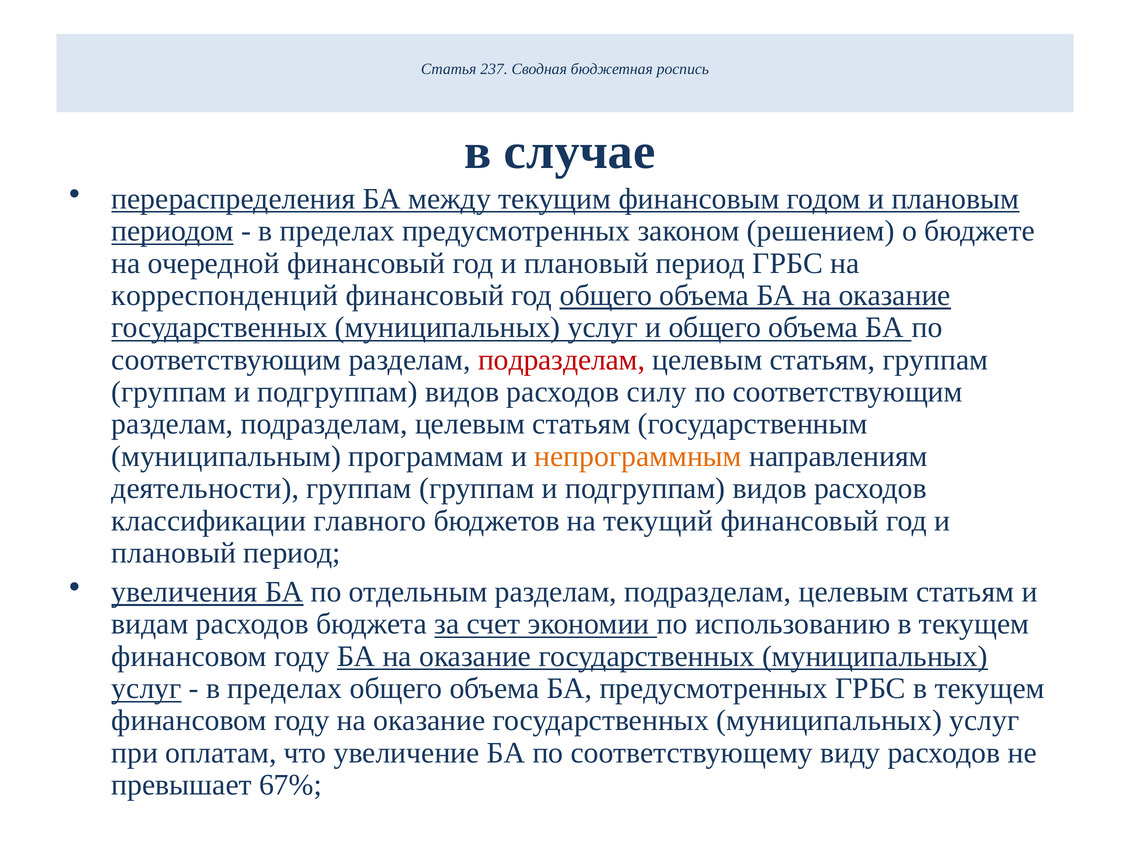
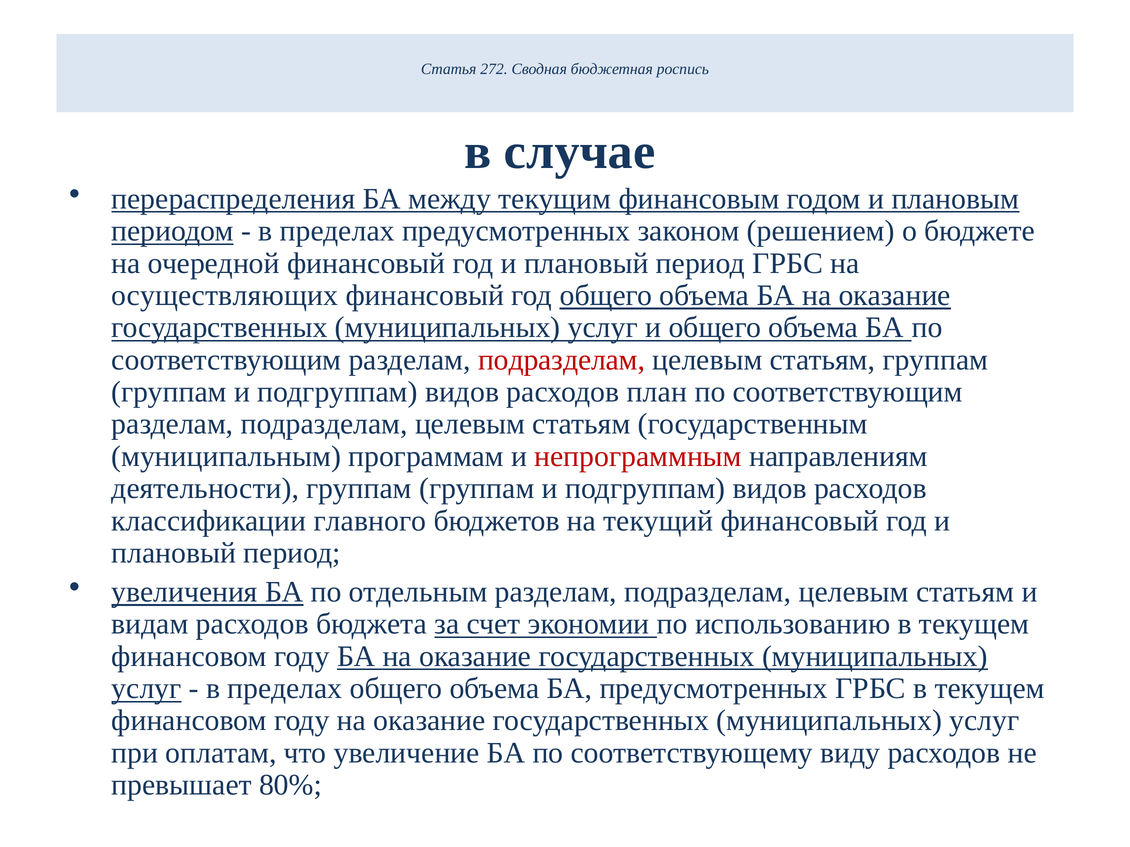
237: 237 -> 272
корреспонденций: корреспонденций -> осуществляющих
силу: силу -> план
непрограммным colour: orange -> red
67%: 67% -> 80%
